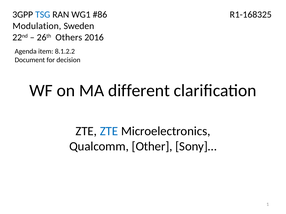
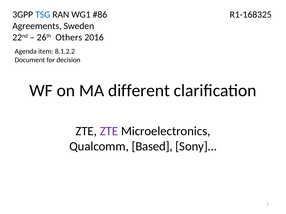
Modulation: Modulation -> Agreements
ZTE at (109, 131) colour: blue -> purple
Other: Other -> Based
